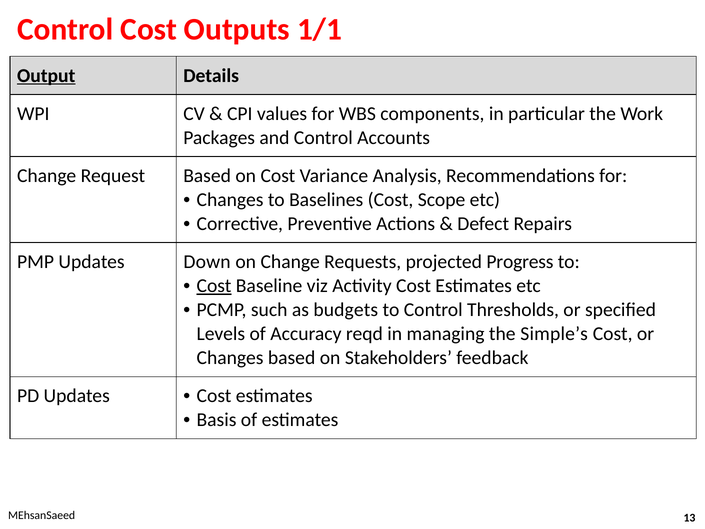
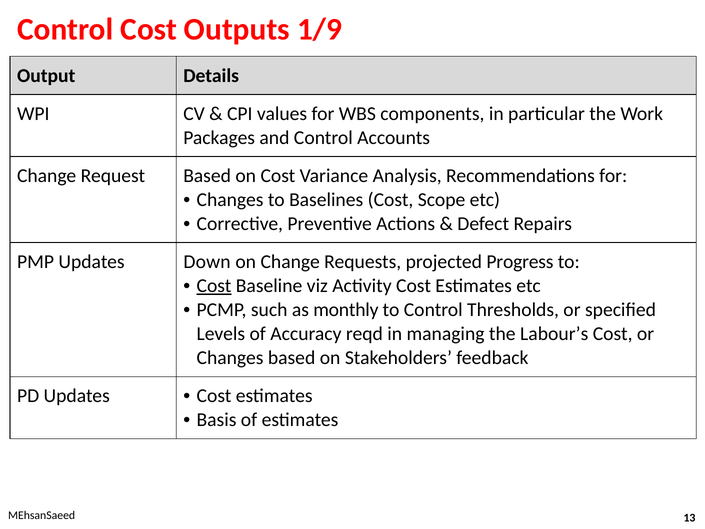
1/1: 1/1 -> 1/9
Output underline: present -> none
budgets: budgets -> monthly
Simple’s: Simple’s -> Labour’s
